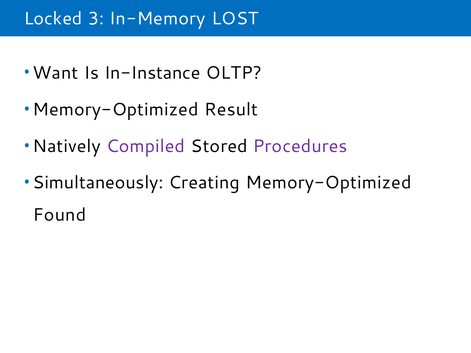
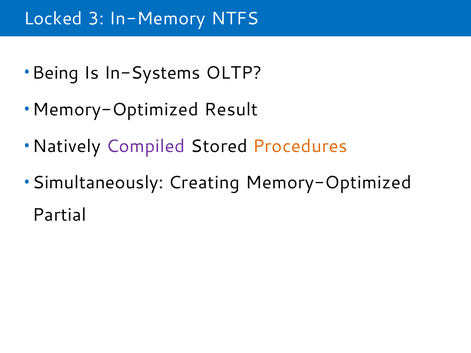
LOST: LOST -> NTFS
Want: Want -> Being
In-Instance: In-Instance -> In-Systems
Procedures colour: purple -> orange
Found: Found -> Partial
